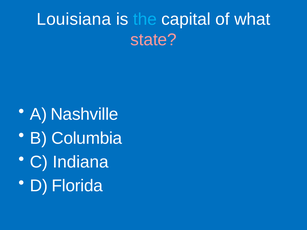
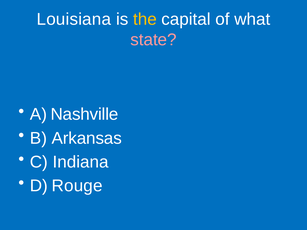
the colour: light blue -> yellow
Columbia: Columbia -> Arkansas
Florida: Florida -> Rouge
